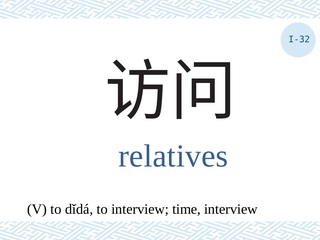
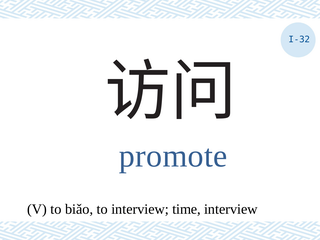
relatives: relatives -> promote
dǐdá: dǐdá -> biǎo
